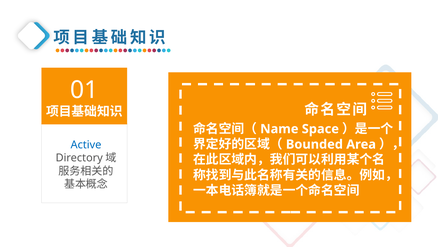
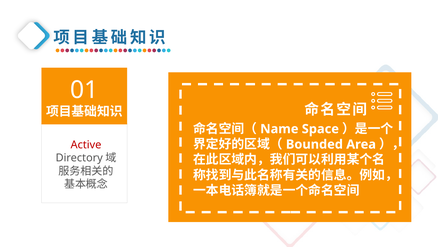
Active colour: blue -> red
